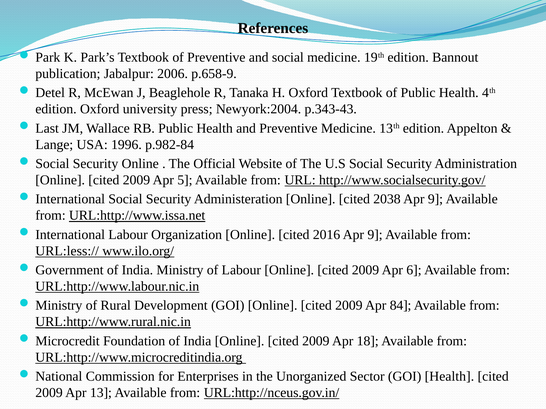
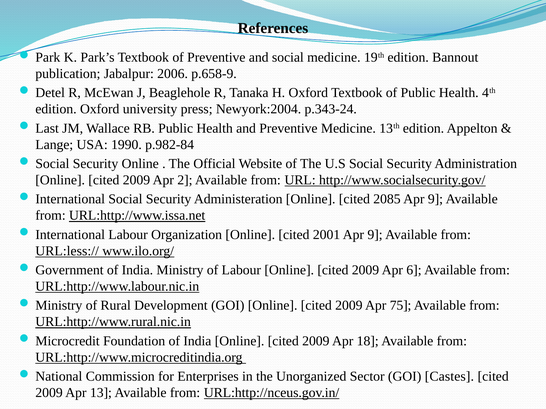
p.343-43: p.343-43 -> p.343-24
1996: 1996 -> 1990
5: 5 -> 2
2038: 2038 -> 2085
2016: 2016 -> 2001
84: 84 -> 75
GOI Health: Health -> Castes
